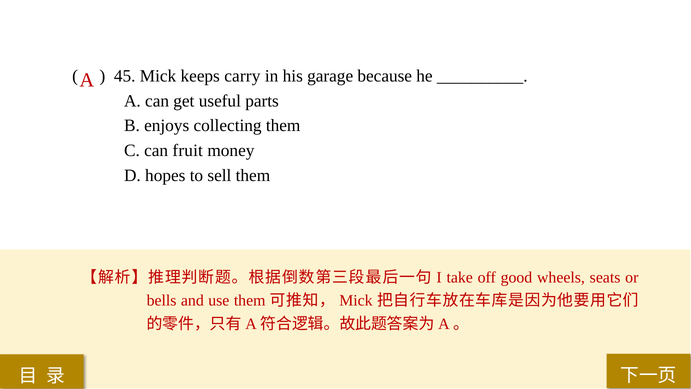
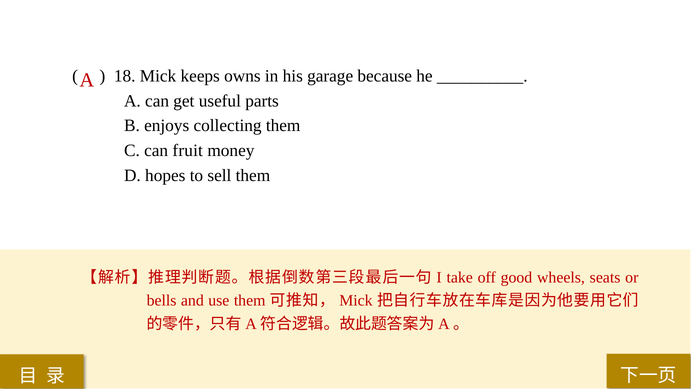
45: 45 -> 18
carry: carry -> owns
